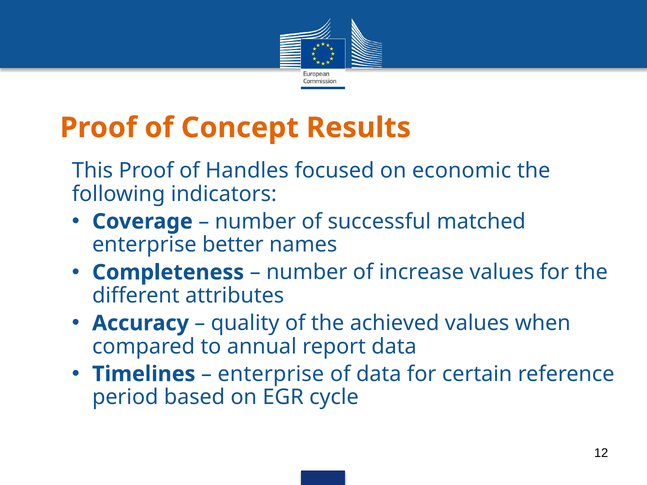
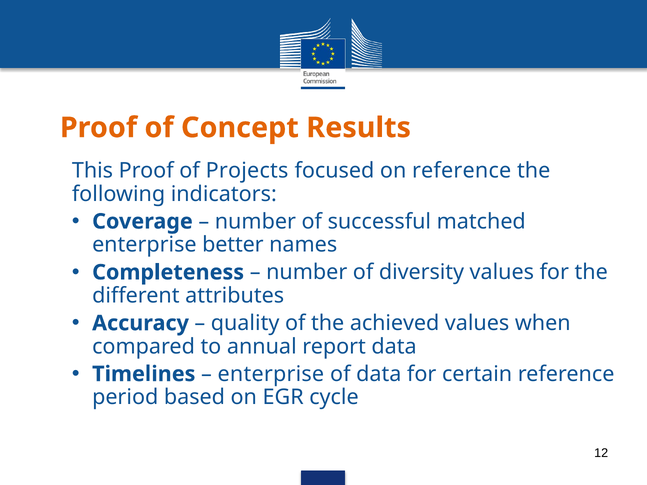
Handles: Handles -> Projects
on economic: economic -> reference
increase: increase -> diversity
